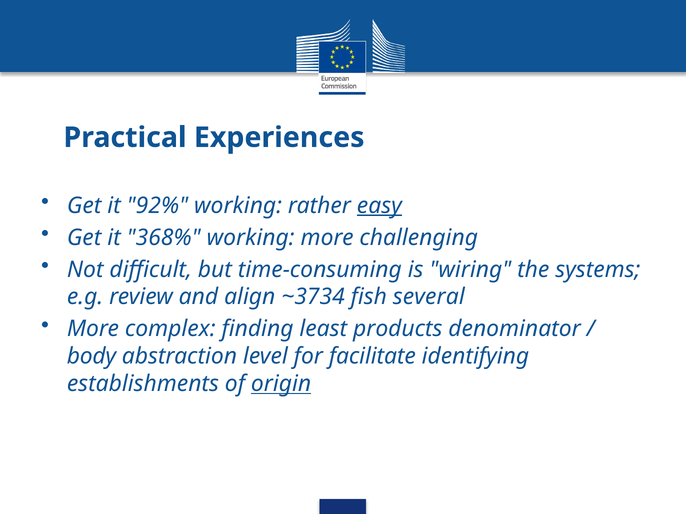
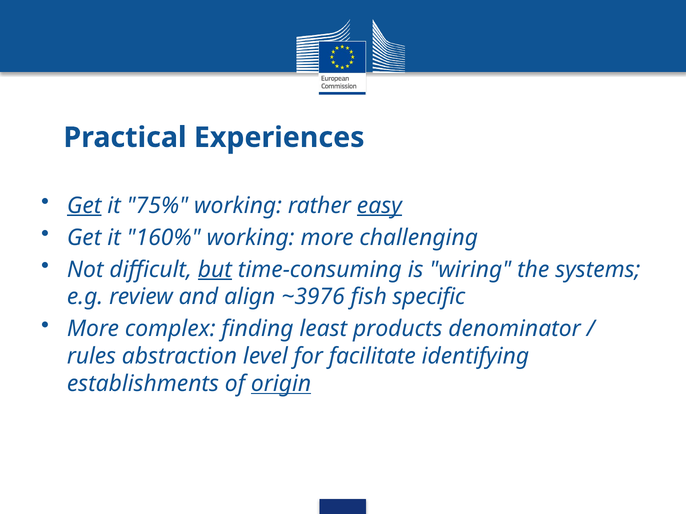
Get at (84, 206) underline: none -> present
92%: 92% -> 75%
368%: 368% -> 160%
but underline: none -> present
~3734: ~3734 -> ~3976
several: several -> specific
body: body -> rules
